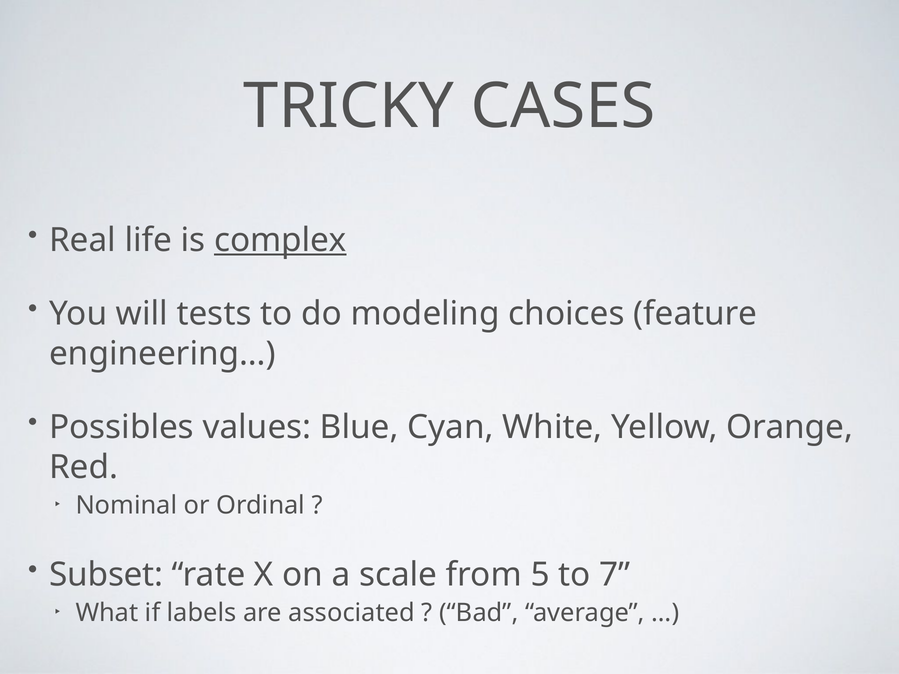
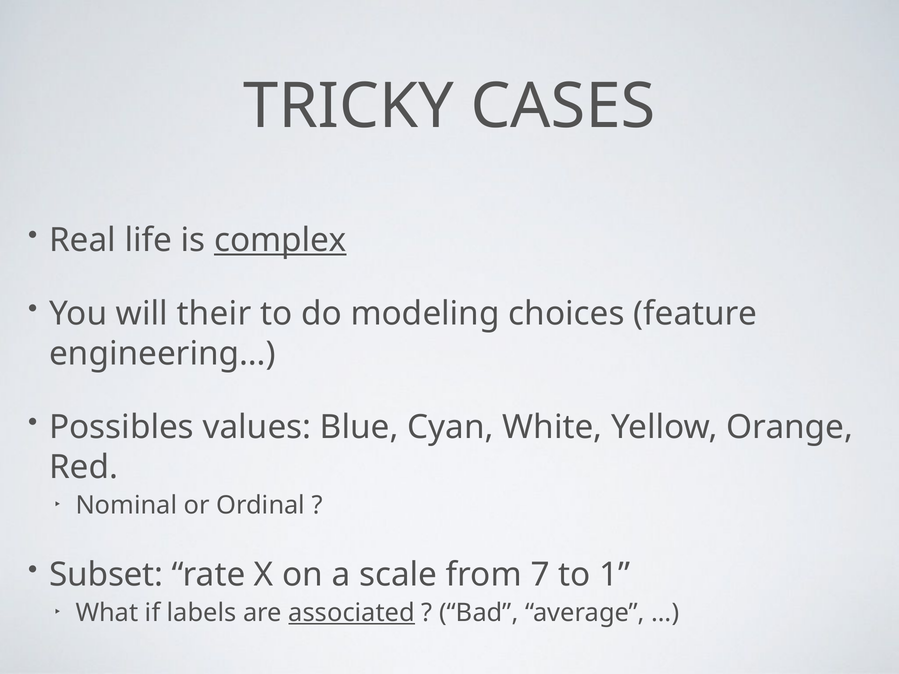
tests: tests -> their
5: 5 -> 7
7: 7 -> 1
associated underline: none -> present
